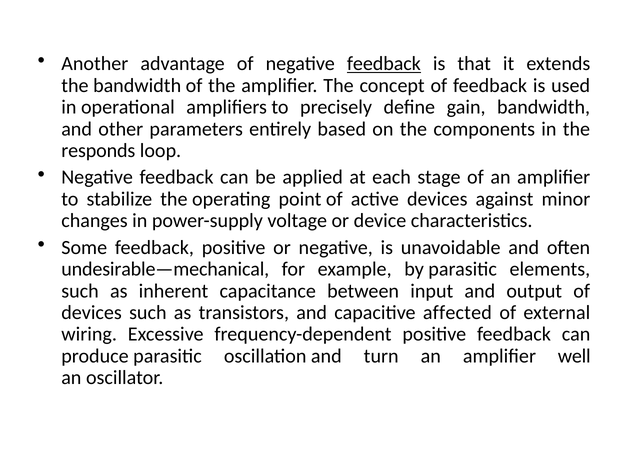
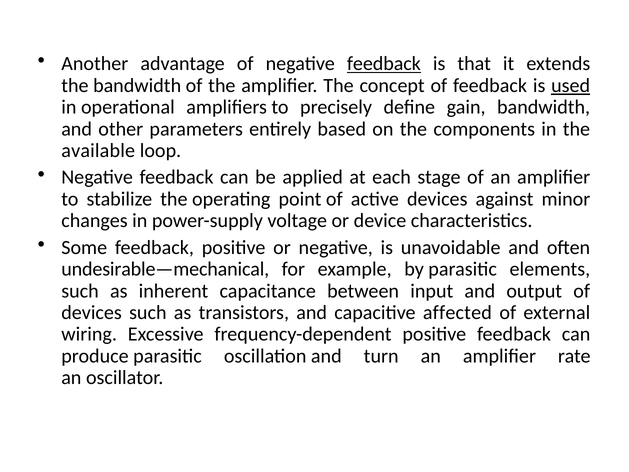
used underline: none -> present
responds: responds -> available
well: well -> rate
